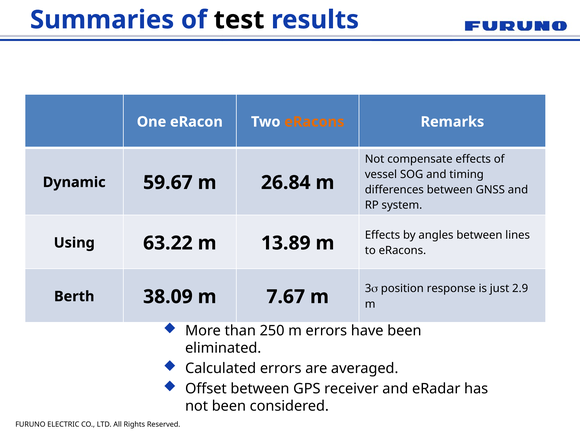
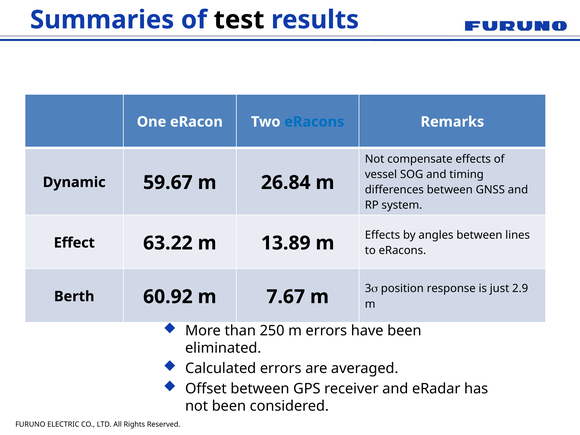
eRacons at (314, 122) colour: orange -> blue
Using: Using -> Effect
38.09: 38.09 -> 60.92
